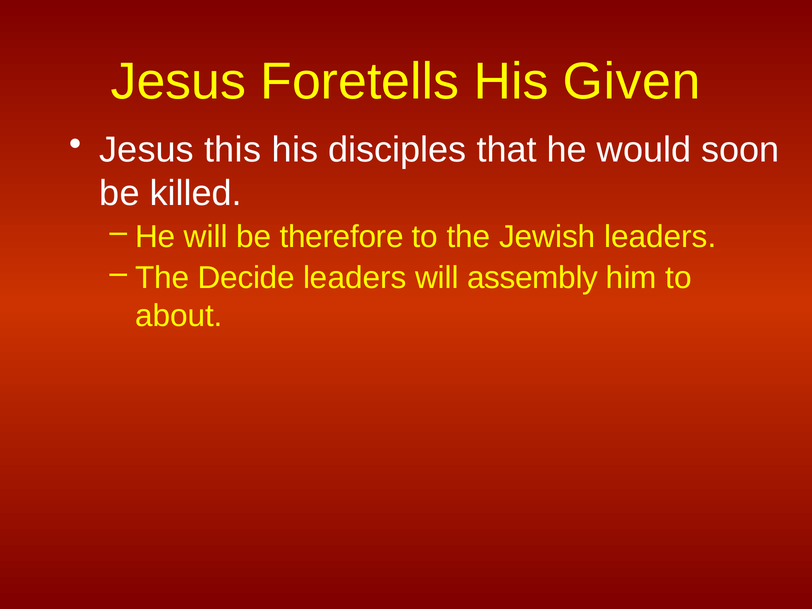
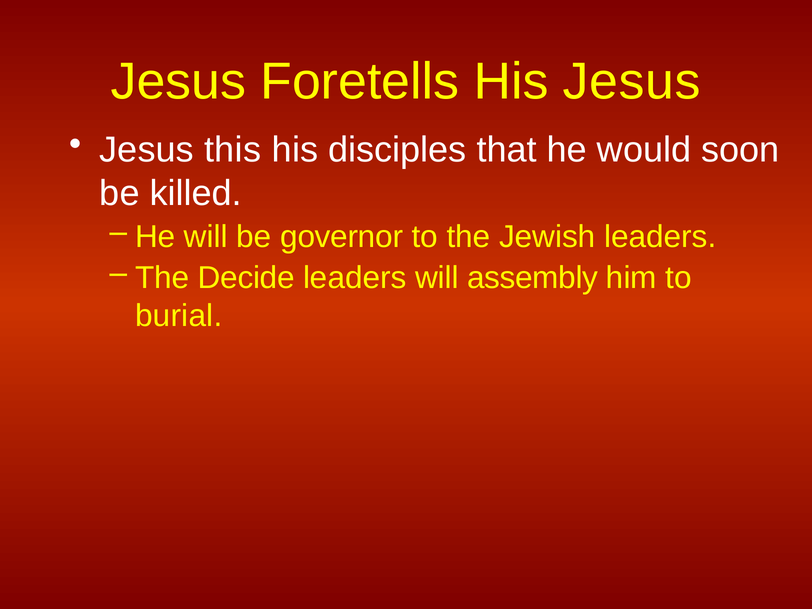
His Given: Given -> Jesus
therefore: therefore -> governor
about: about -> burial
